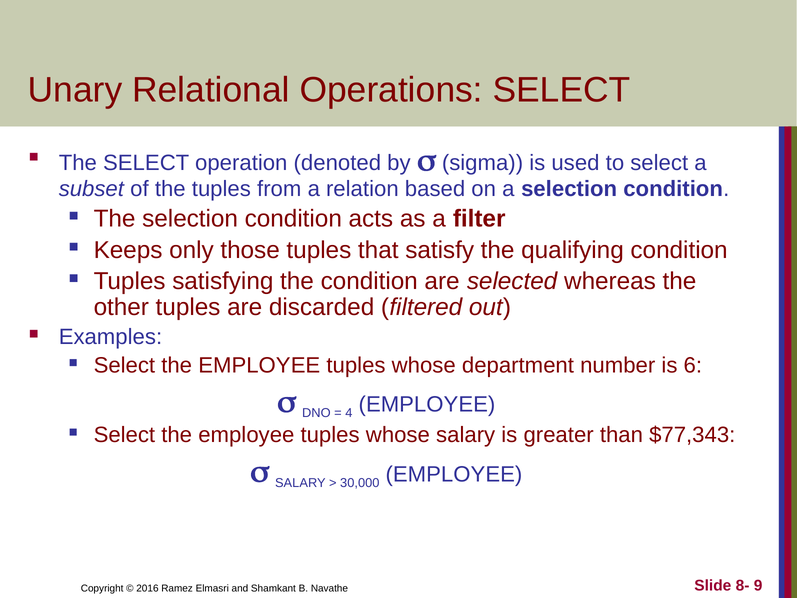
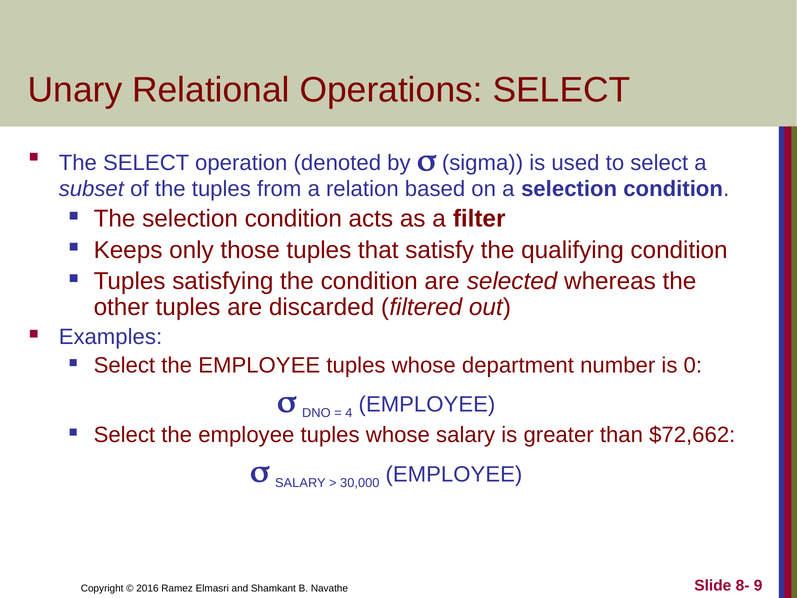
6: 6 -> 0
$77,343: $77,343 -> $72,662
